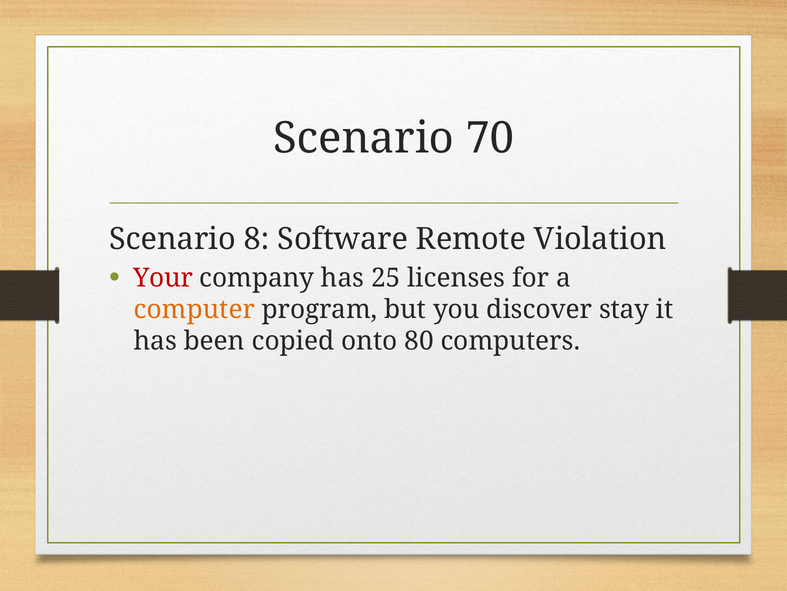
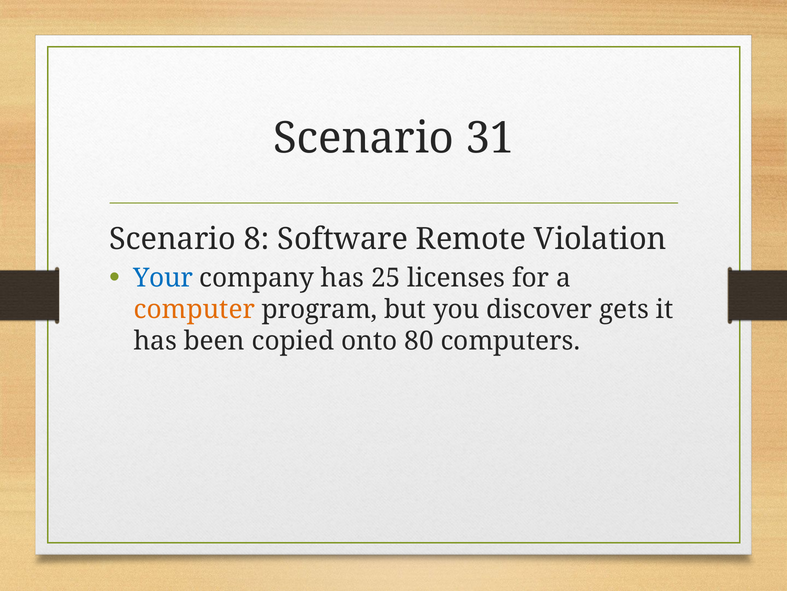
70: 70 -> 31
Your colour: red -> blue
stay: stay -> gets
